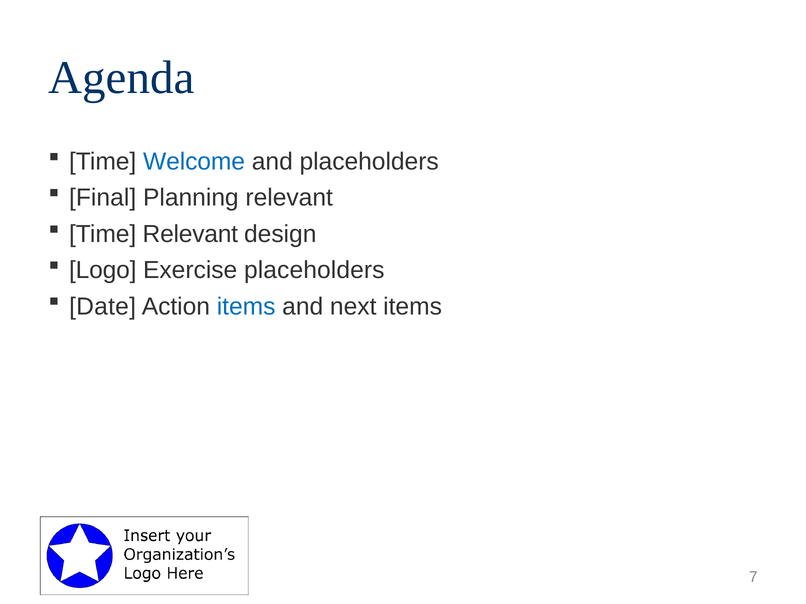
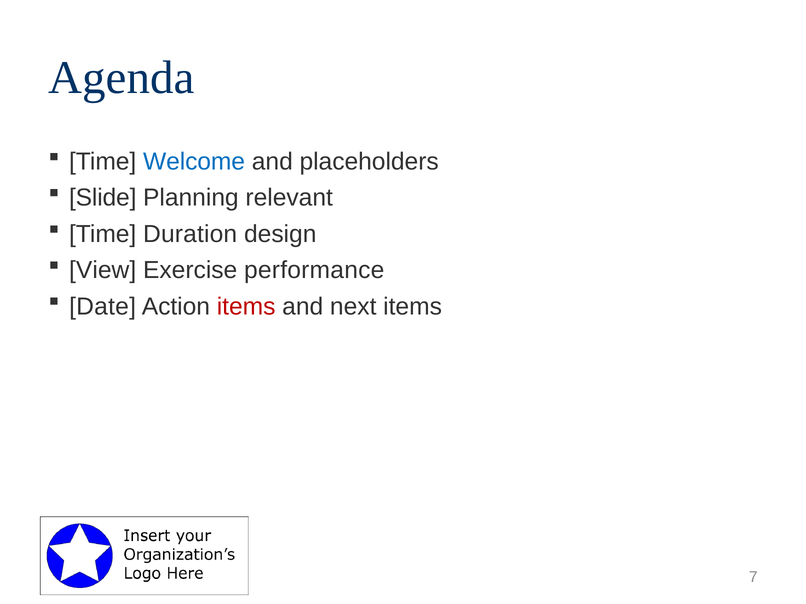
Final: Final -> Slide
Time Relevant: Relevant -> Duration
Logo: Logo -> View
Exercise placeholders: placeholders -> performance
items at (246, 307) colour: blue -> red
